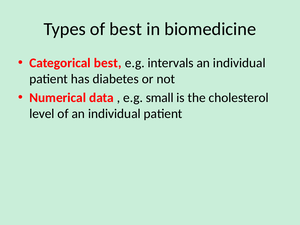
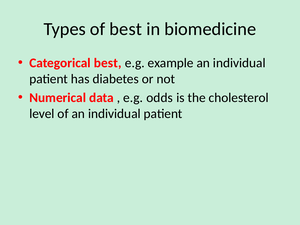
intervals: intervals -> example
small: small -> odds
